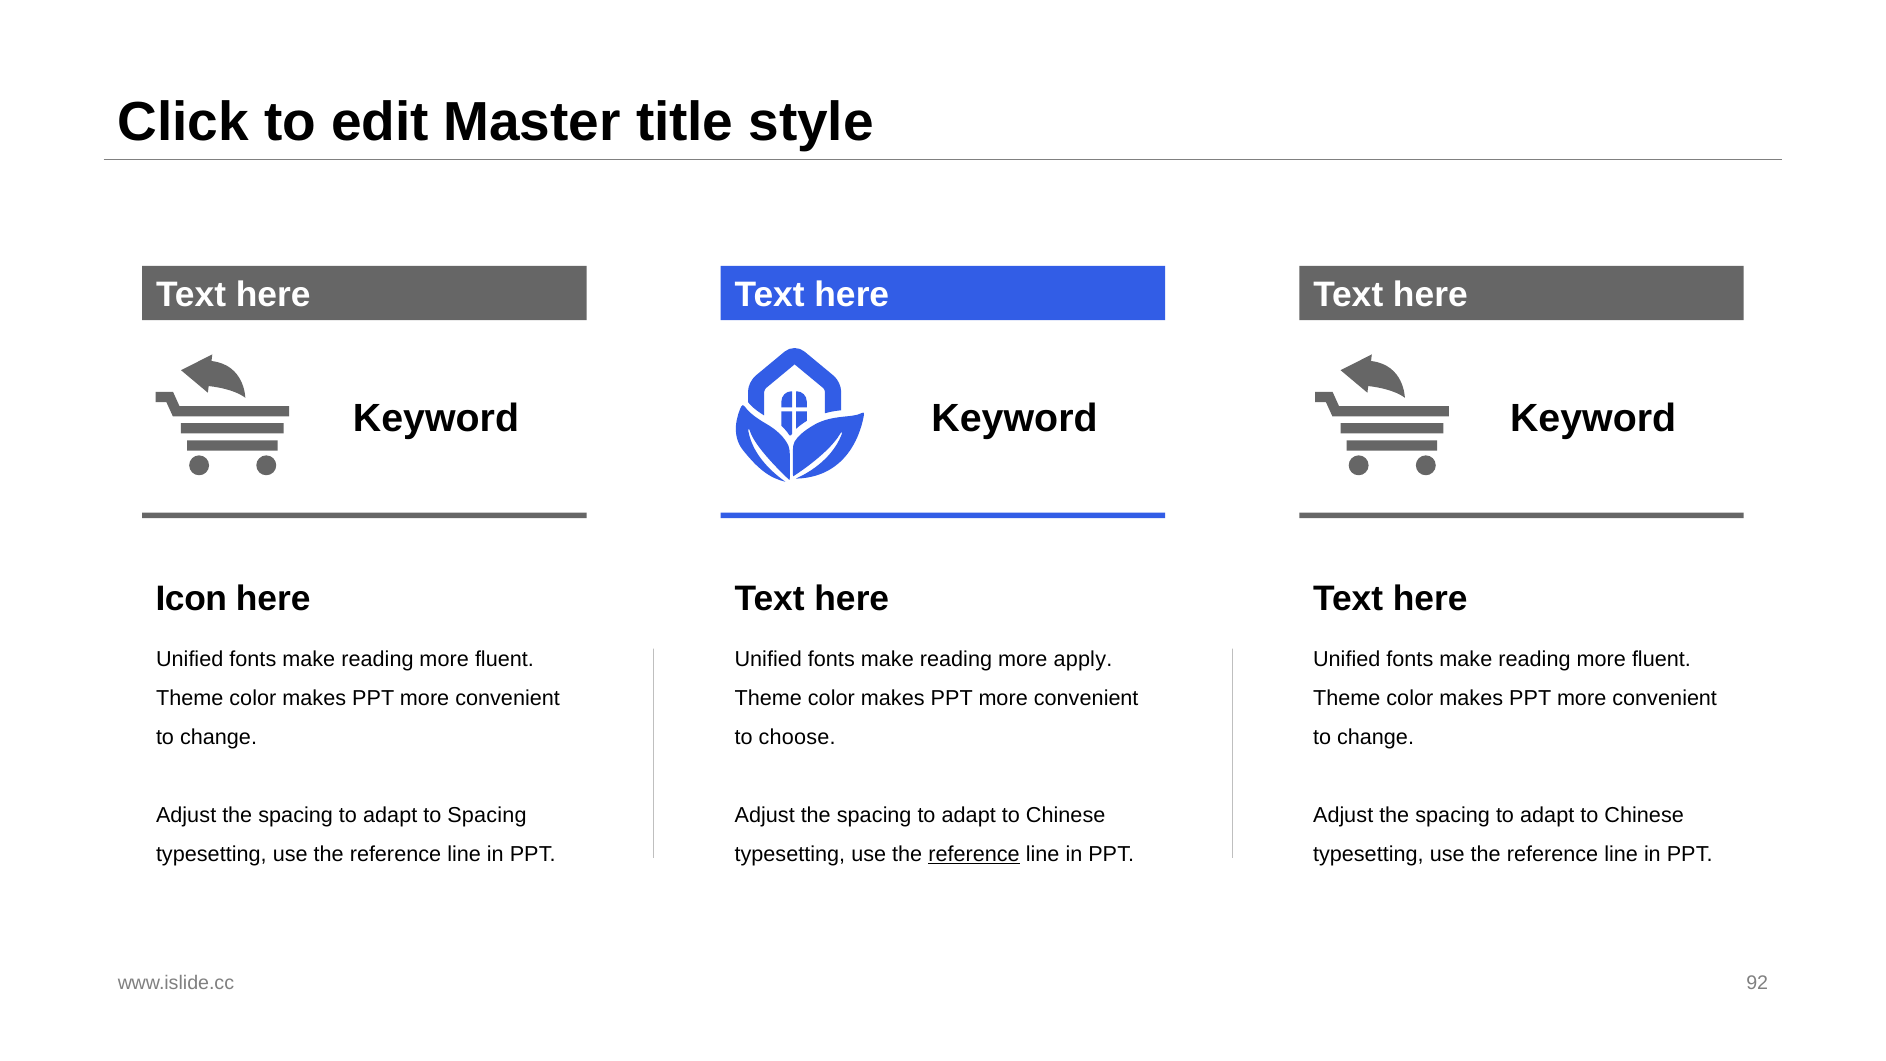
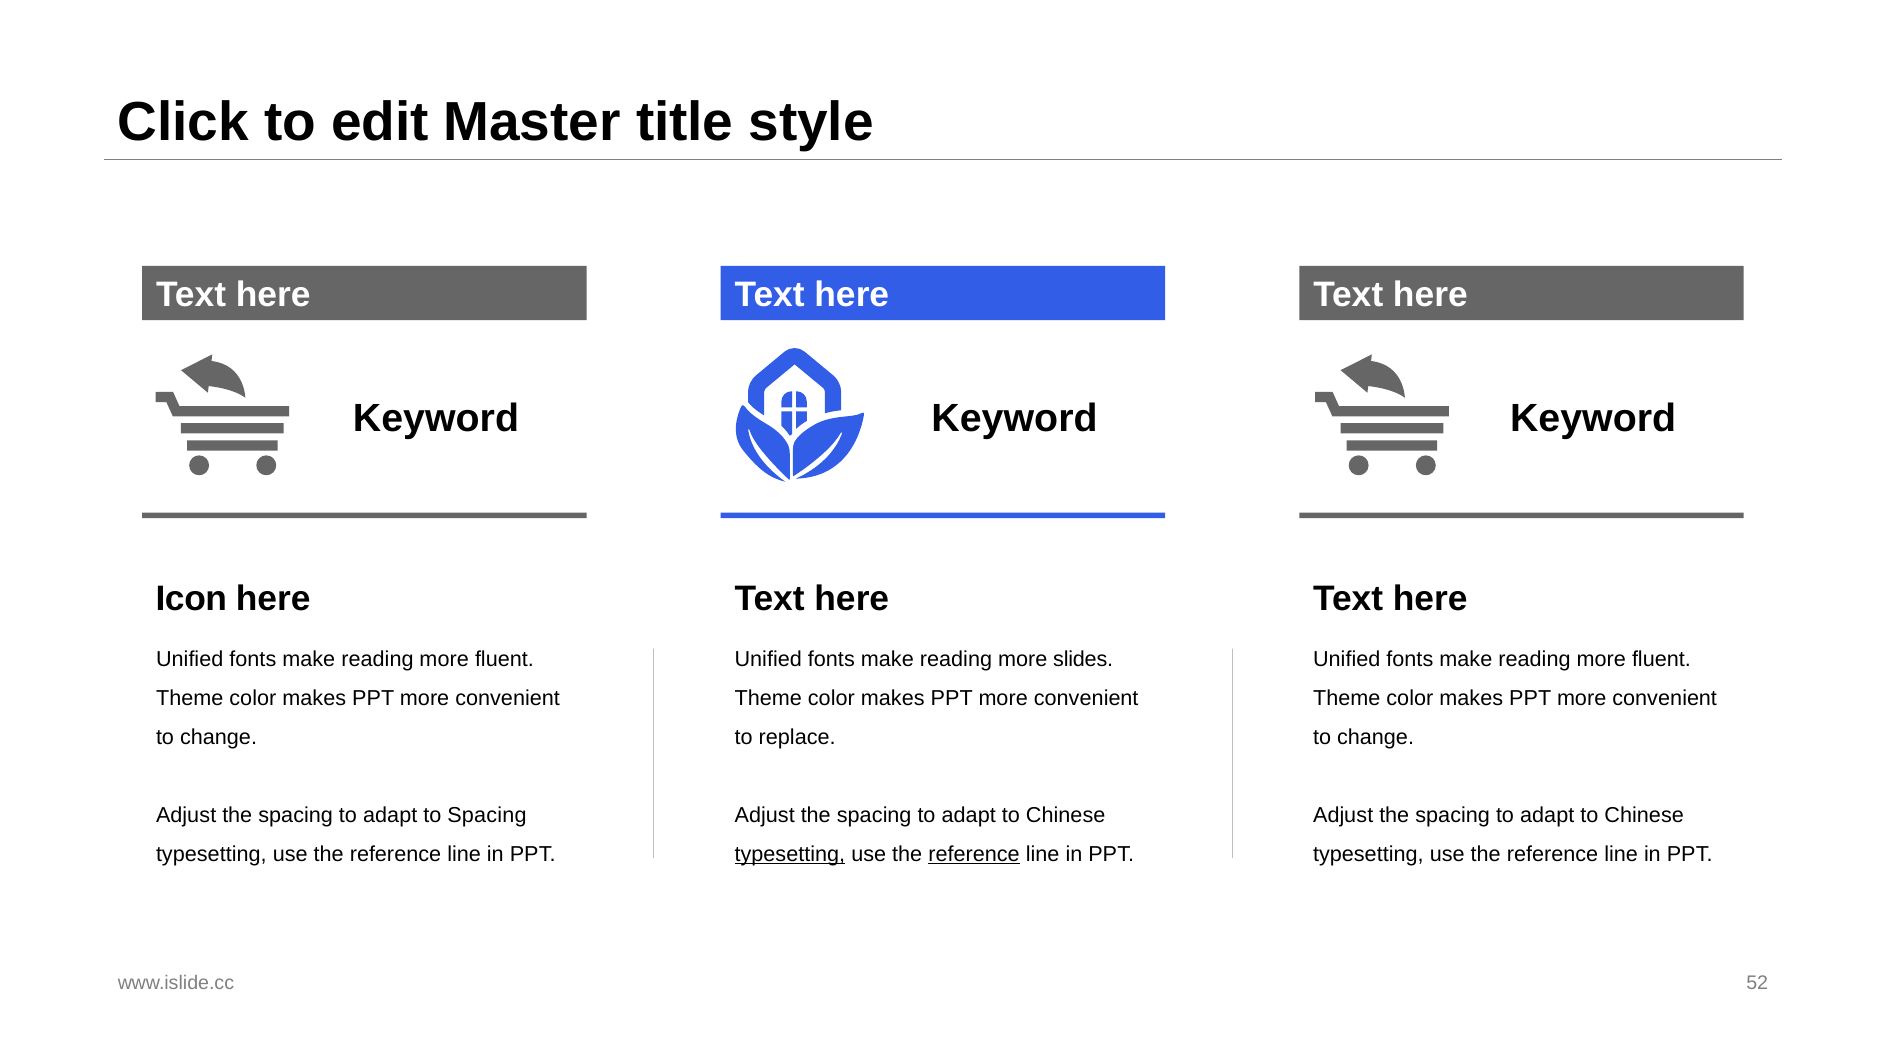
apply: apply -> slides
choose: choose -> replace
typesetting at (790, 854) underline: none -> present
92: 92 -> 52
